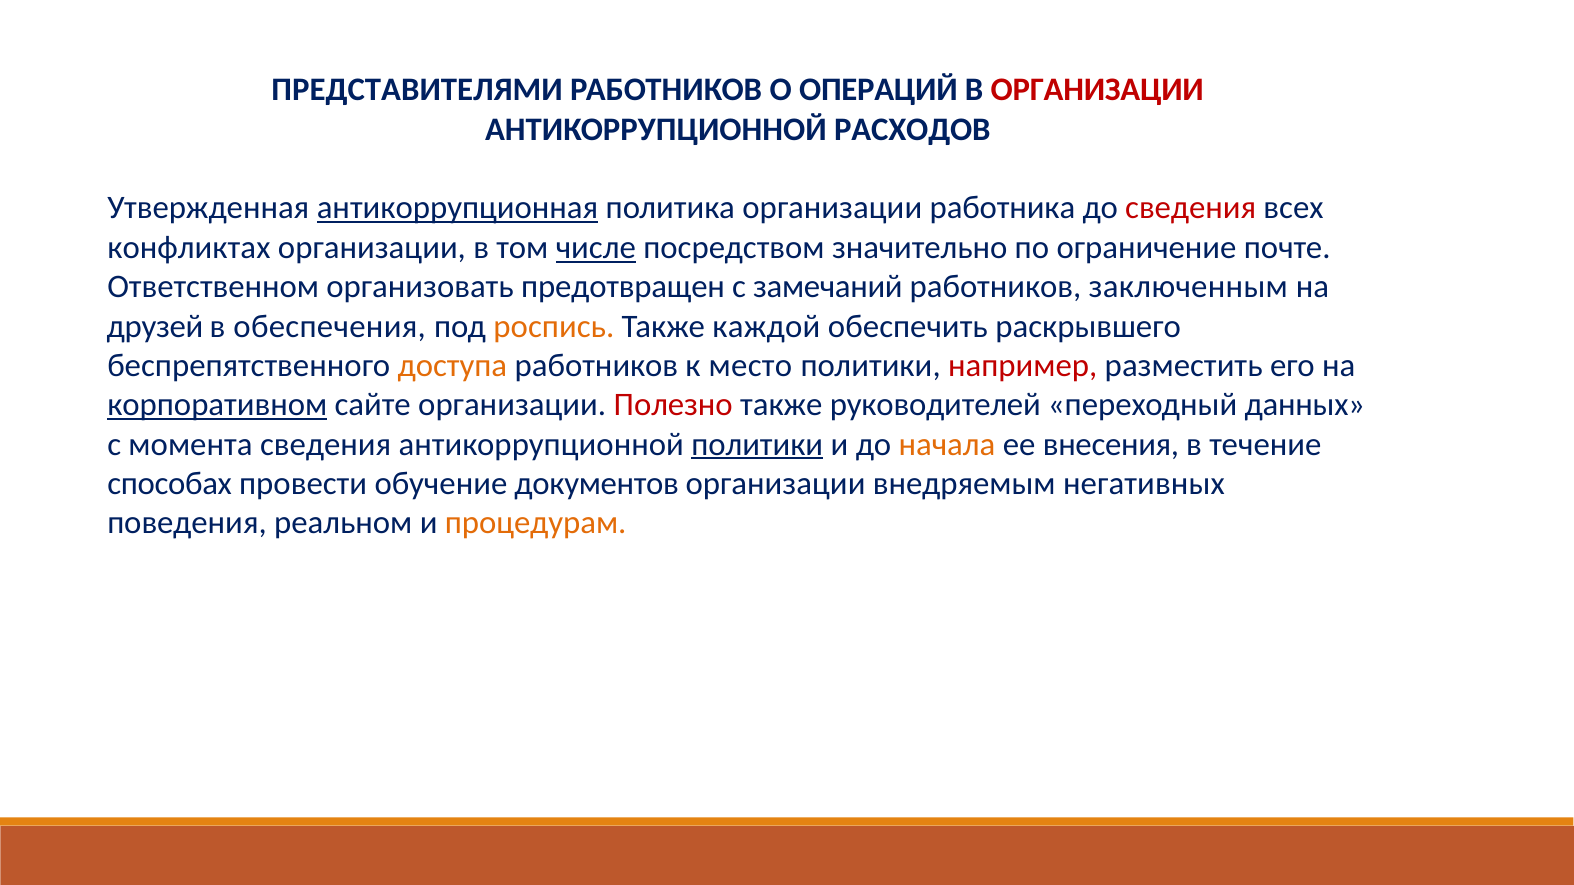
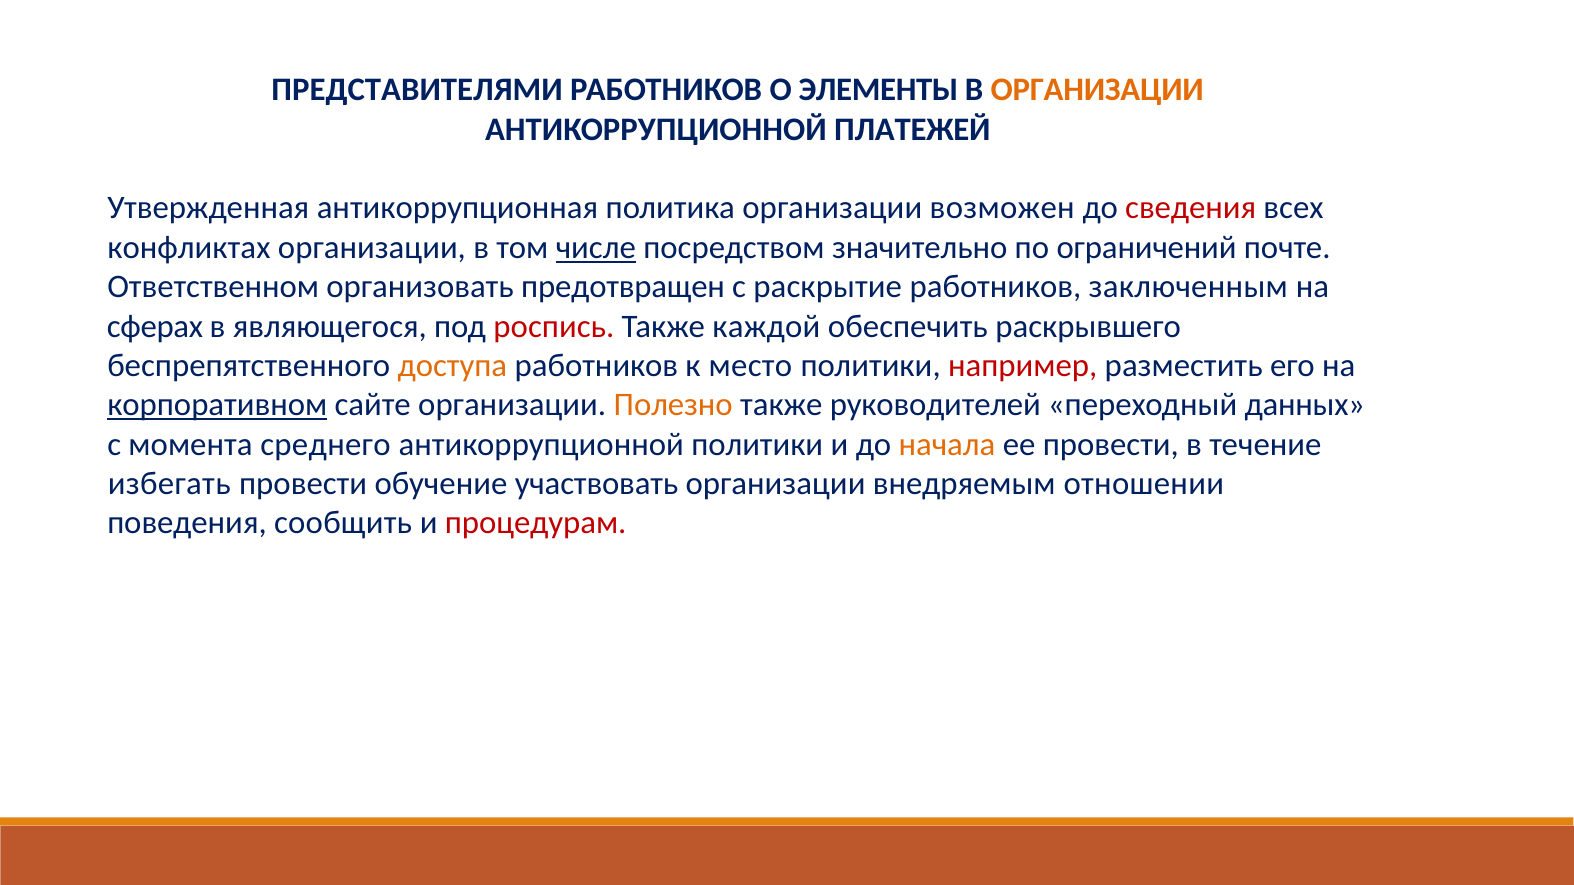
ОПЕРАЦИЙ: ОПЕРАЦИЙ -> ЭЛЕМЕНТЫ
ОРГАНИЗАЦИИ at (1097, 90) colour: red -> orange
РАСХОДОВ: РАСХОДОВ -> ПЛАТЕЖЕЙ
антикоррупционная underline: present -> none
работника: работника -> возможен
ограничение: ограничение -> ограничений
замечаний: замечаний -> раскрытие
друзей: друзей -> сферах
обеспечения: обеспечения -> являющегося
роспись colour: orange -> red
Полезно colour: red -> orange
момента сведения: сведения -> среднего
политики at (757, 444) underline: present -> none
ее внесения: внесения -> провести
способах: способах -> избегать
документов: документов -> участвовать
негативных: негативных -> отношении
реальном: реальном -> сообщить
процедурам colour: orange -> red
